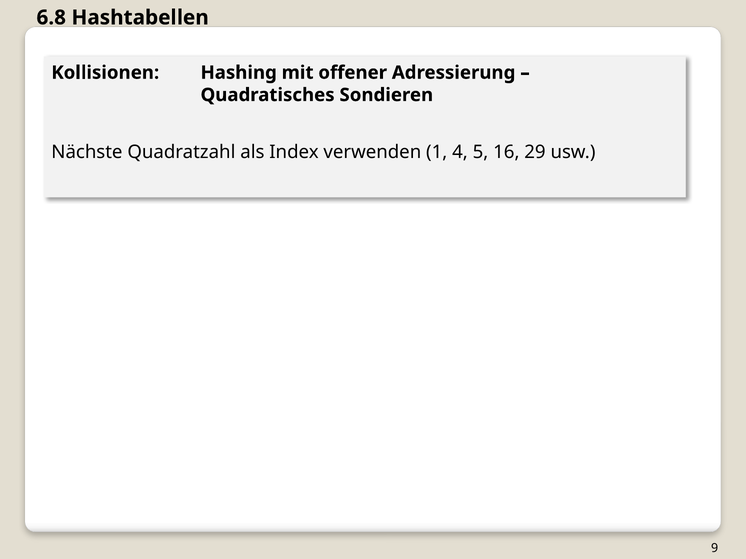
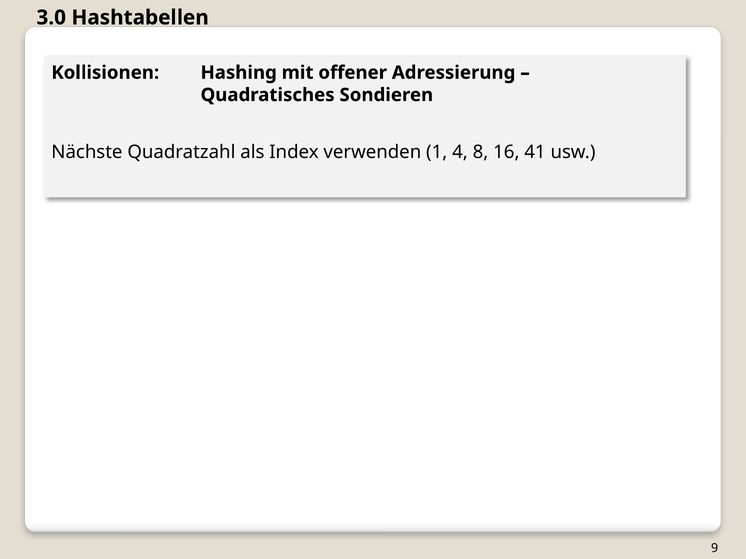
6.8: 6.8 -> 3.0
5: 5 -> 8
29: 29 -> 41
